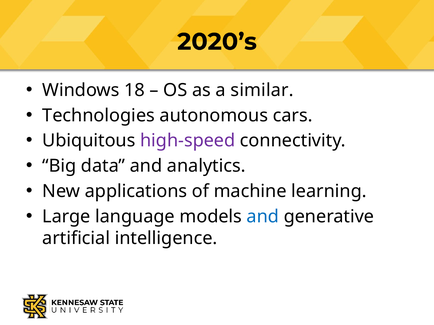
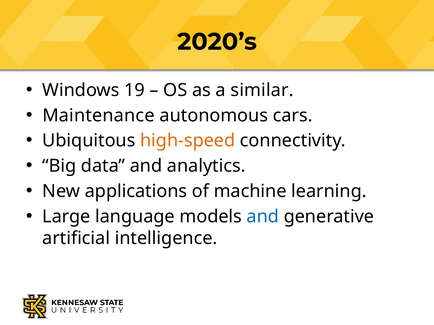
18: 18 -> 19
Technologies: Technologies -> Maintenance
high-speed colour: purple -> orange
